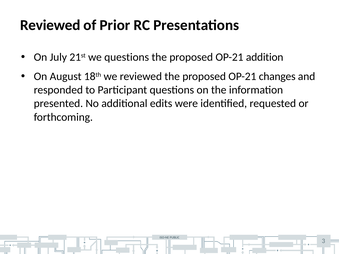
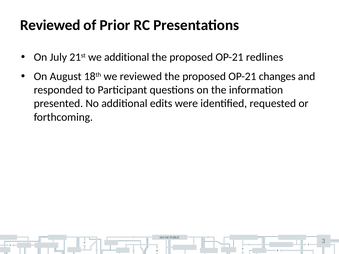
we questions: questions -> additional
addition: addition -> redlines
